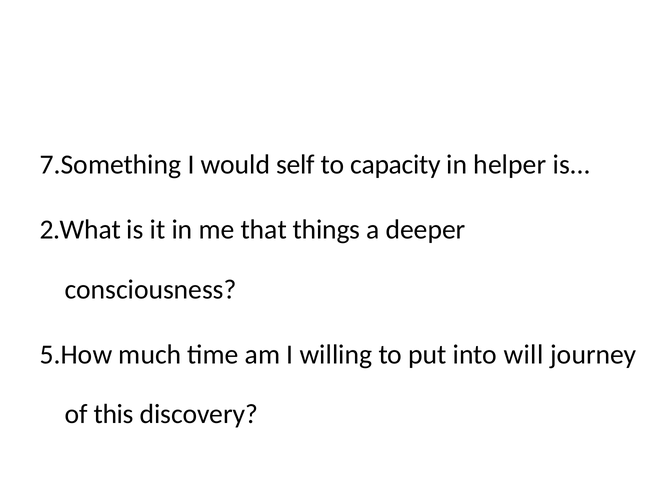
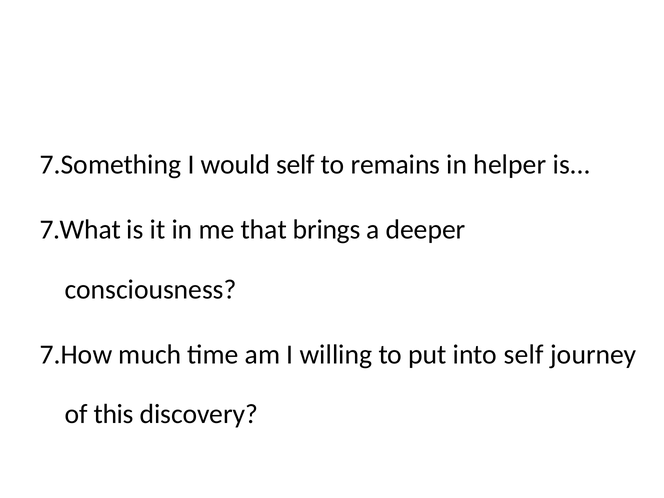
capacity: capacity -> remains
2.What: 2.What -> 7.What
things: things -> brings
5.How: 5.How -> 7.How
into will: will -> self
